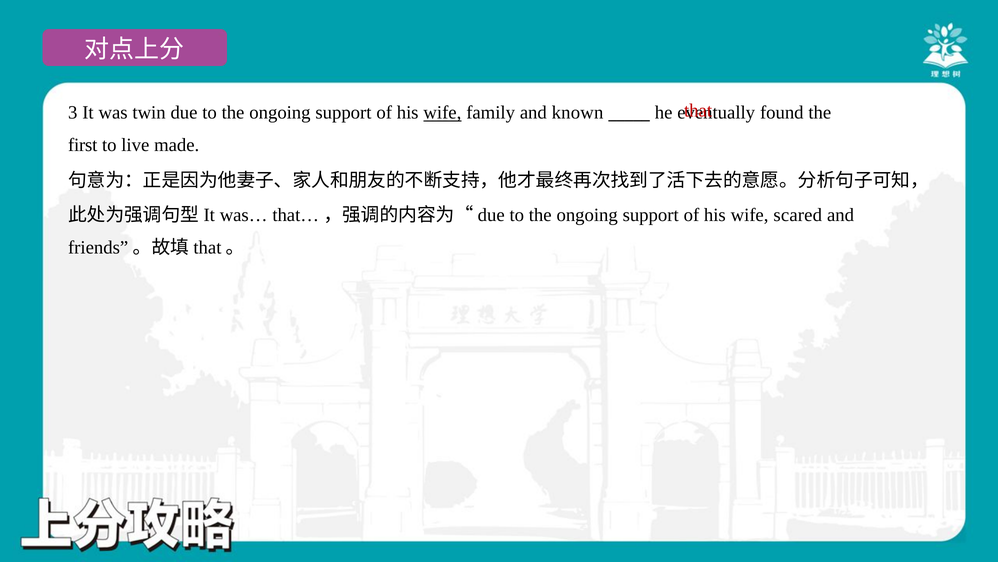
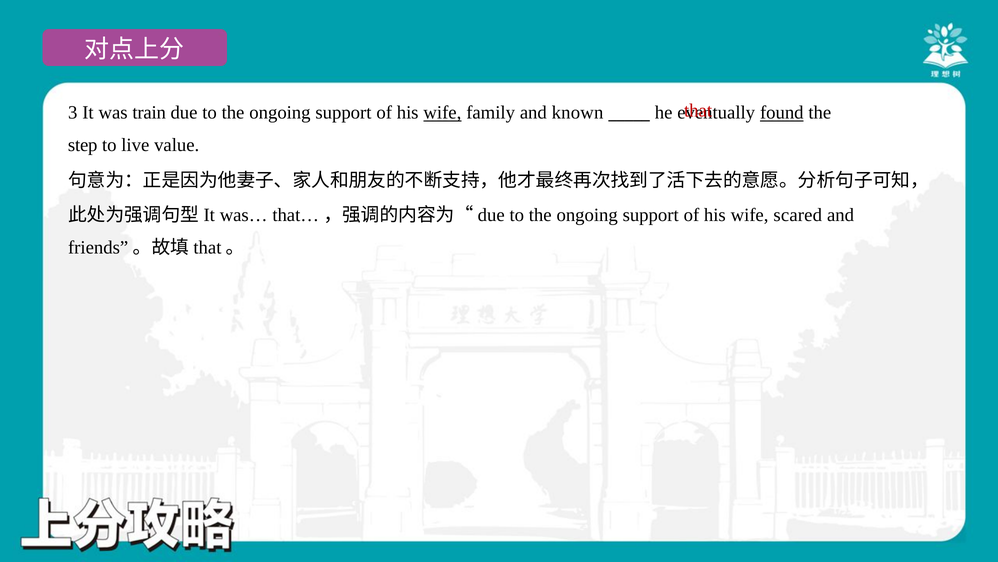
twin: twin -> train
found underline: none -> present
first: first -> step
made: made -> value
